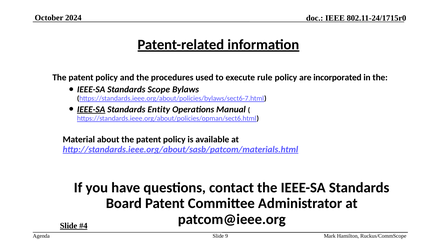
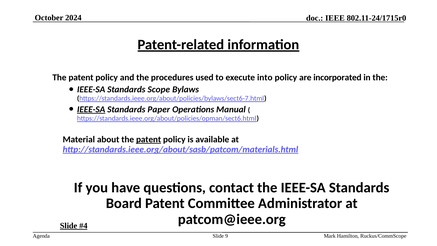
rule: rule -> into
Entity: Entity -> Paper
patent at (149, 139) underline: none -> present
